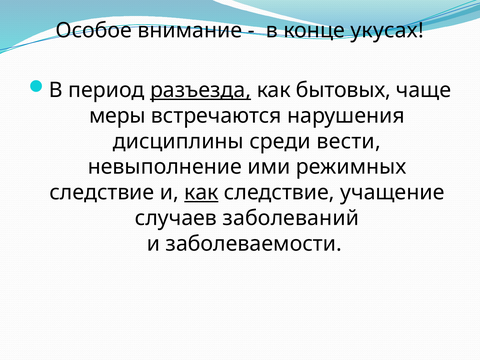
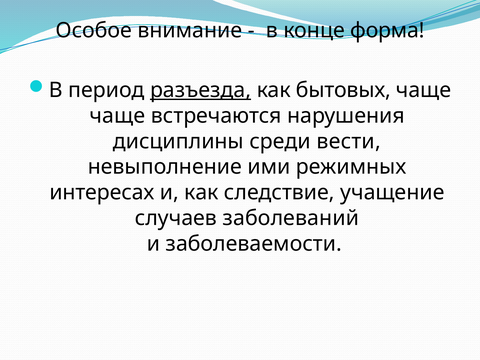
укусах: укусах -> форма
меры at (117, 116): меры -> чаще
следствие at (102, 193): следствие -> интересах
как at (201, 193) underline: present -> none
